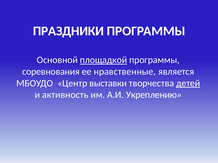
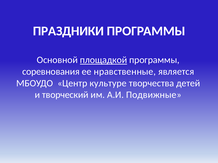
выставки: выставки -> культуре
детей underline: present -> none
активность: активность -> творческий
Укреплению: Укреплению -> Подвижные
